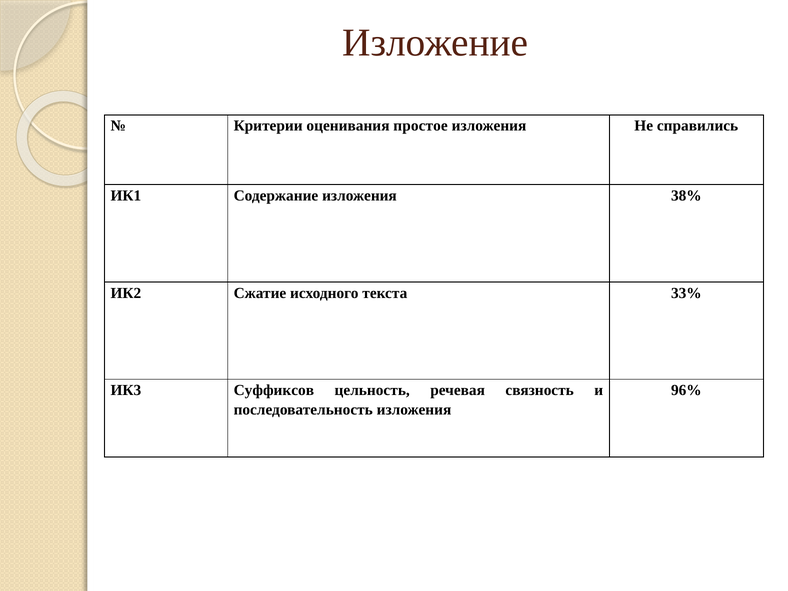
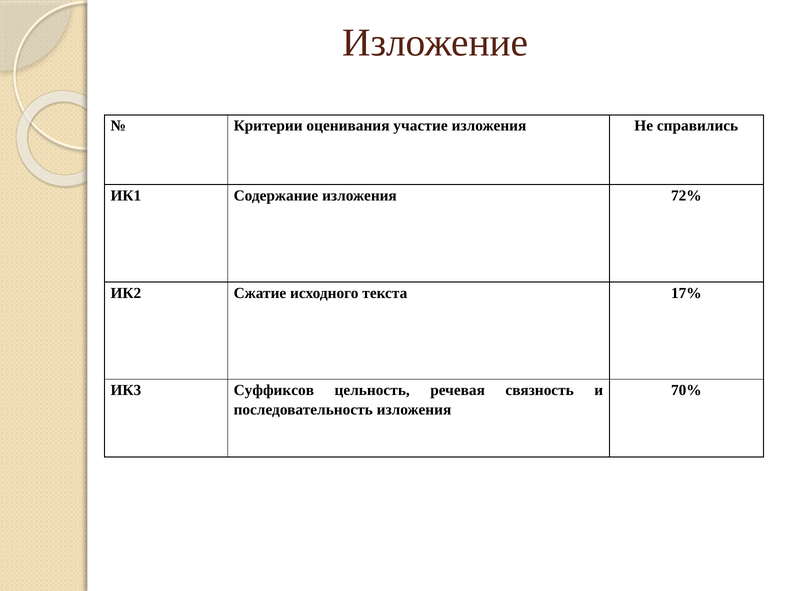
простое: простое -> участие
38%: 38% -> 72%
33%: 33% -> 17%
96%: 96% -> 70%
